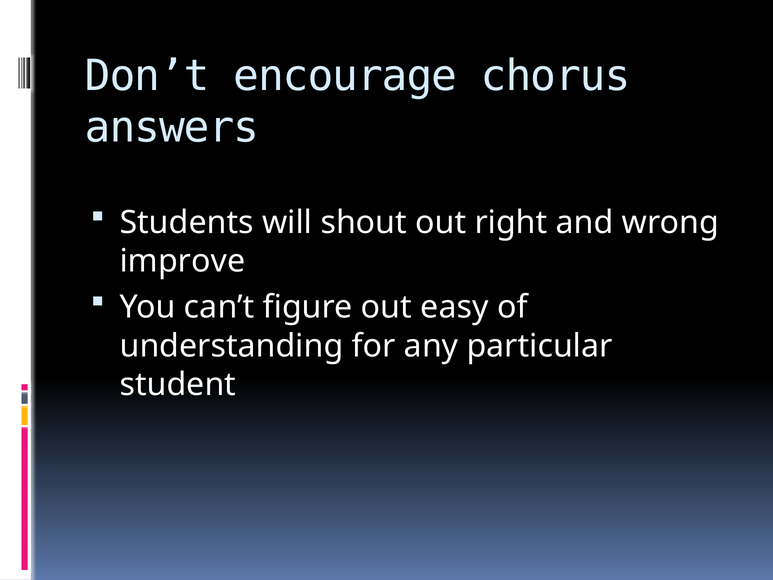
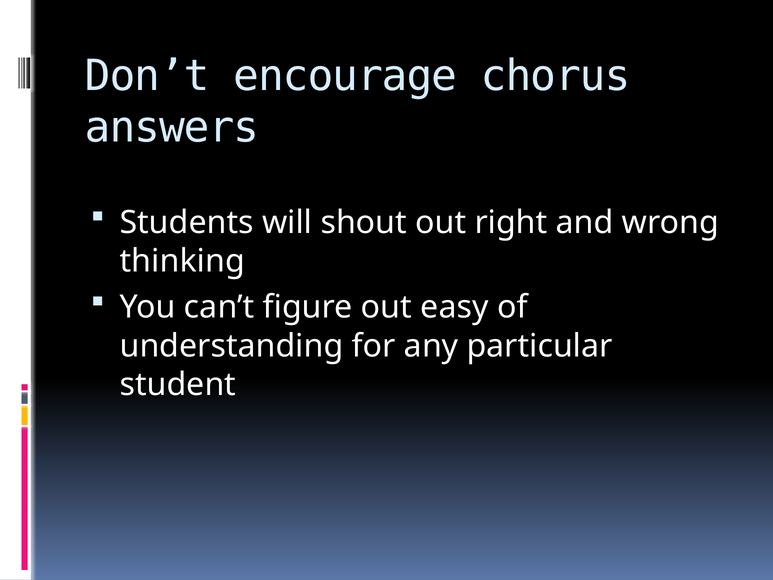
improve: improve -> thinking
